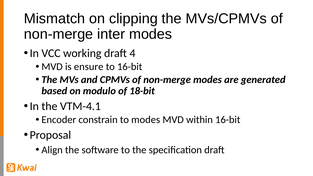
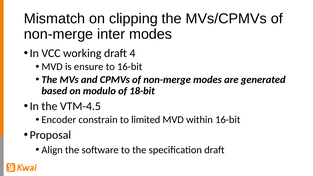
VTM-4.1: VTM-4.1 -> VTM-4.5
to modes: modes -> limited
